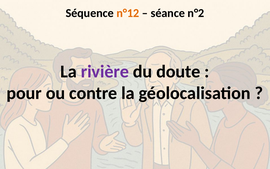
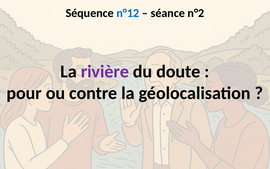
n°12 colour: orange -> blue
